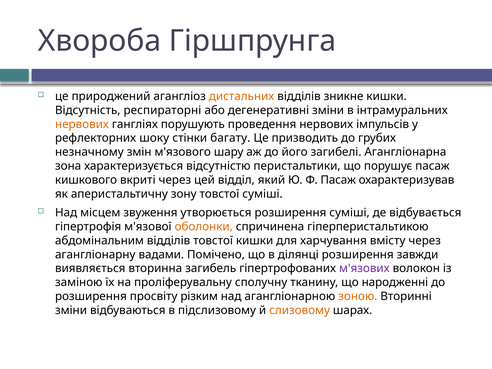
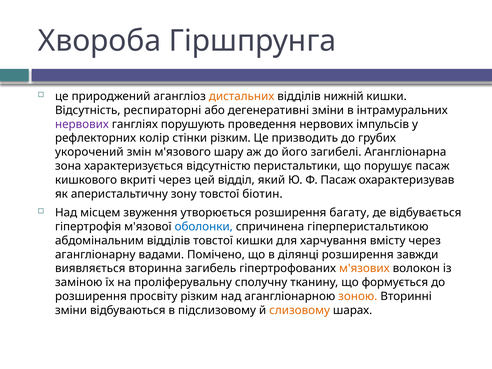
зникне: зникне -> нижній
нервових at (82, 124) colour: orange -> purple
шоку: шоку -> колір
стінки багату: багату -> різким
незначному: незначному -> укорочений
товстої суміші: суміші -> біотин
розширення суміші: суміші -> багату
оболонки colour: orange -> blue
м'язових colour: purple -> orange
народженні: народженні -> формується
